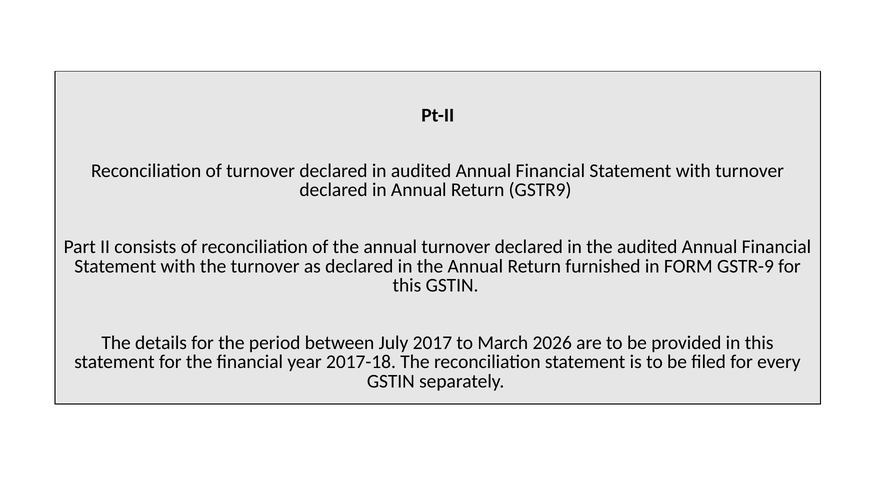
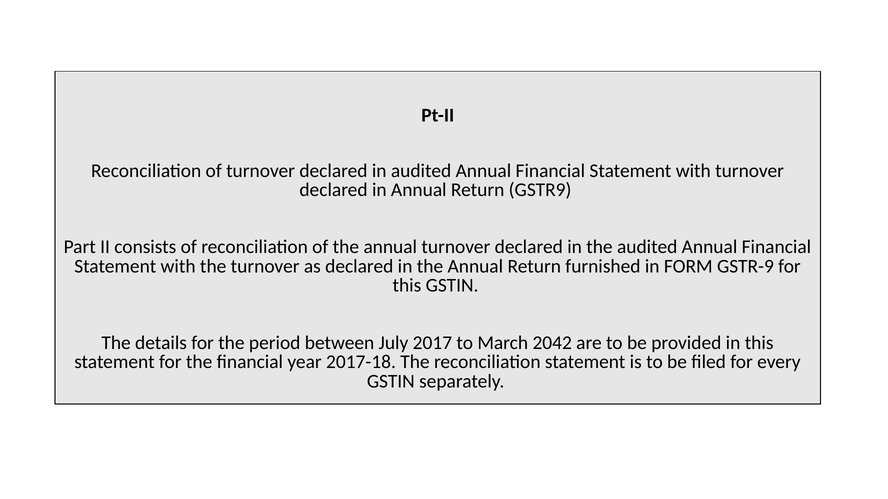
2026: 2026 -> 2042
